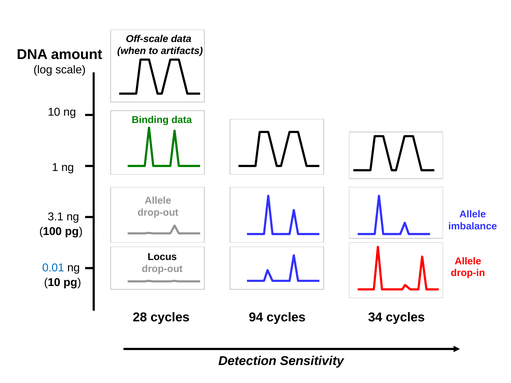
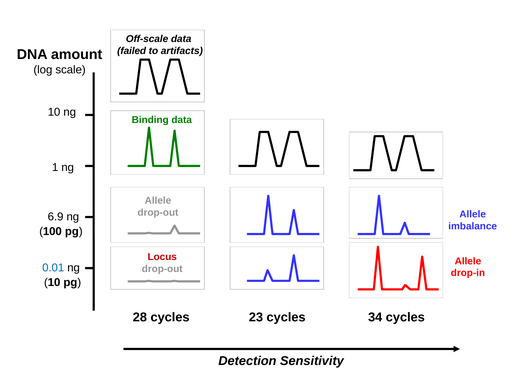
when: when -> failed
3.1: 3.1 -> 6.9
Locus colour: black -> red
94: 94 -> 23
